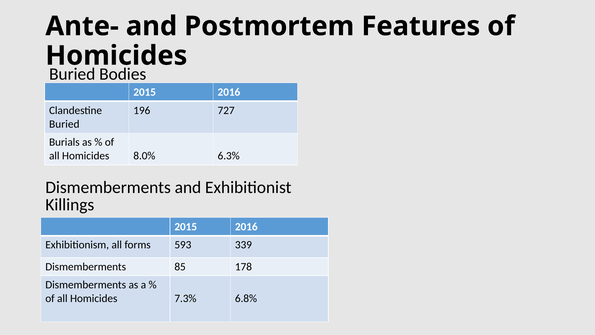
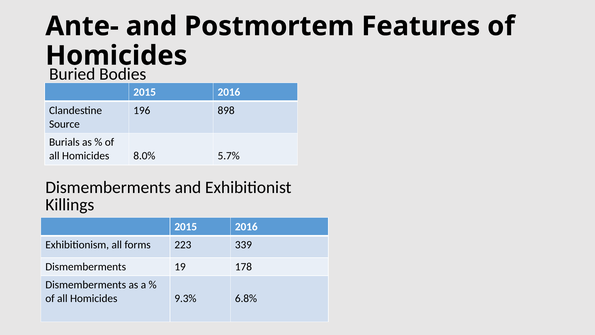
727: 727 -> 898
Buried at (64, 124): Buried -> Source
6.3%: 6.3% -> 5.7%
593: 593 -> 223
85: 85 -> 19
7.3%: 7.3% -> 9.3%
